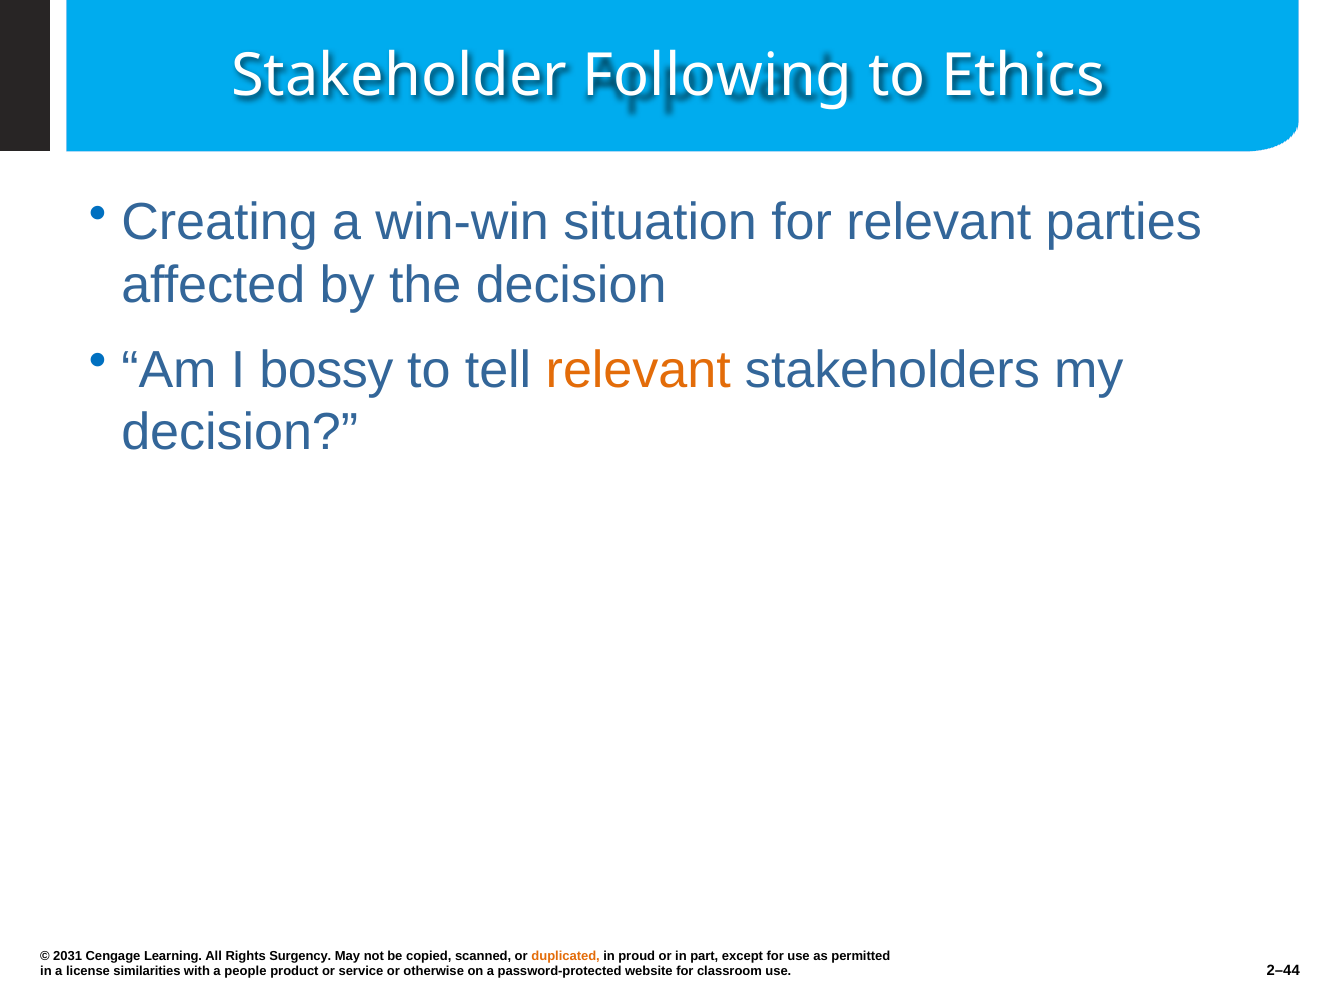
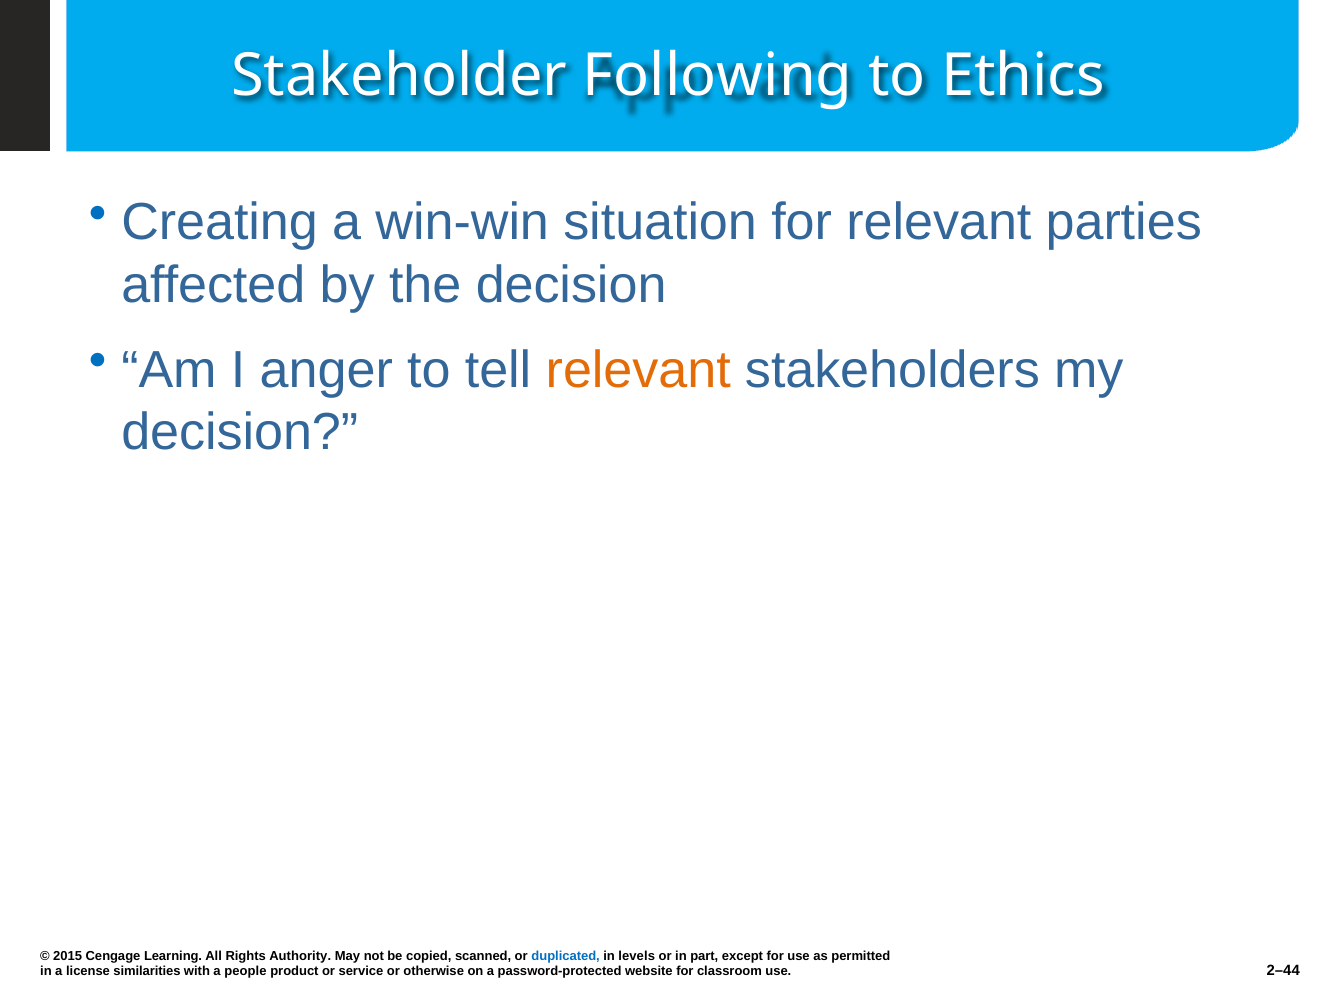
bossy: bossy -> anger
2031: 2031 -> 2015
Surgency: Surgency -> Authority
duplicated colour: orange -> blue
proud: proud -> levels
